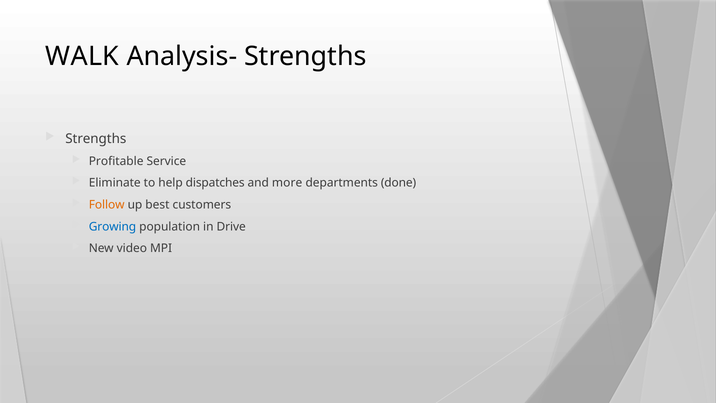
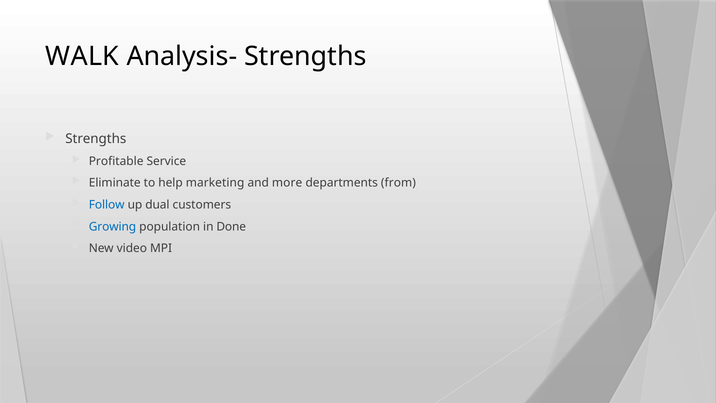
dispatches: dispatches -> marketing
done: done -> from
Follow colour: orange -> blue
best: best -> dual
Drive: Drive -> Done
